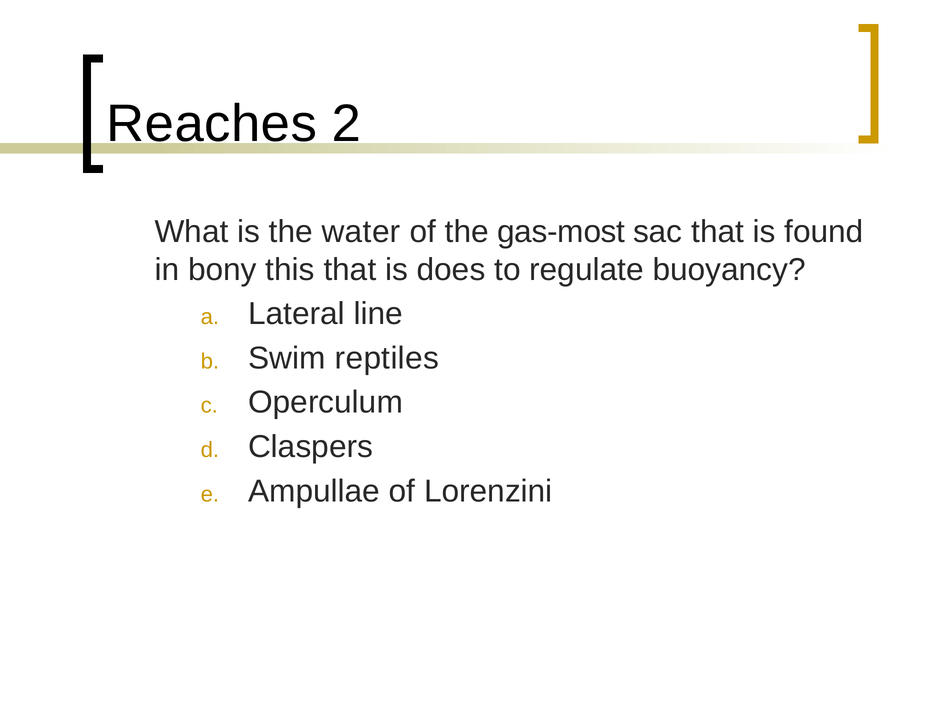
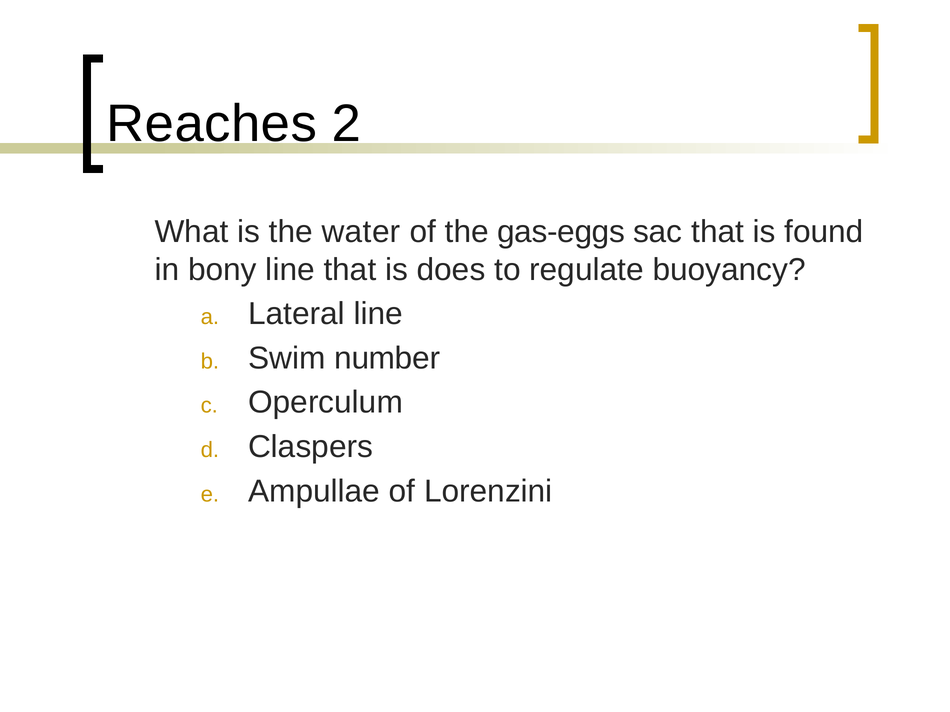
gas-most: gas-most -> gas-eggs
bony this: this -> line
reptiles: reptiles -> number
